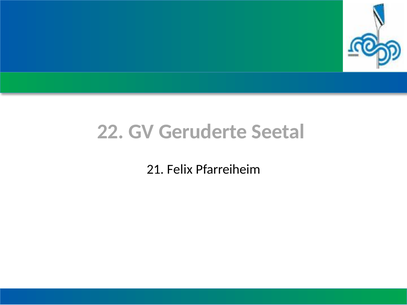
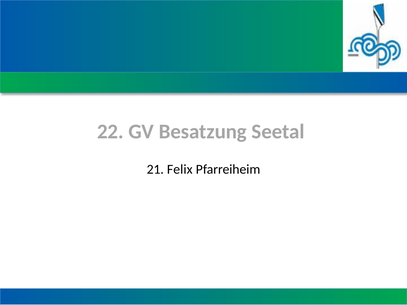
Geruderte: Geruderte -> Besatzung
